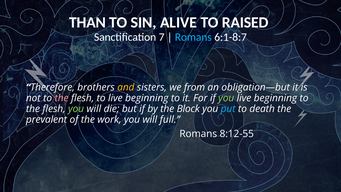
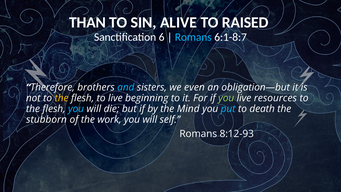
7: 7 -> 6
and colour: yellow -> light blue
from: from -> even
the at (62, 98) colour: pink -> yellow
beginning at (275, 98): beginning -> resources
you at (76, 109) colour: light green -> light blue
Block: Block -> Mind
prevalent: prevalent -> stubborn
full: full -> self
8:12-55: 8:12-55 -> 8:12-93
